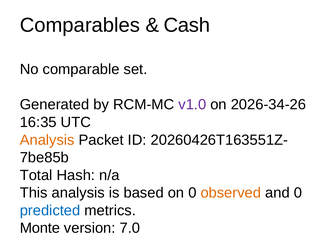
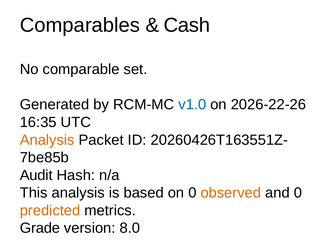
v1.0 colour: purple -> blue
2026-34-26: 2026-34-26 -> 2026-22-26
Total: Total -> Audit
predicted colour: blue -> orange
Monte: Monte -> Grade
7.0: 7.0 -> 8.0
